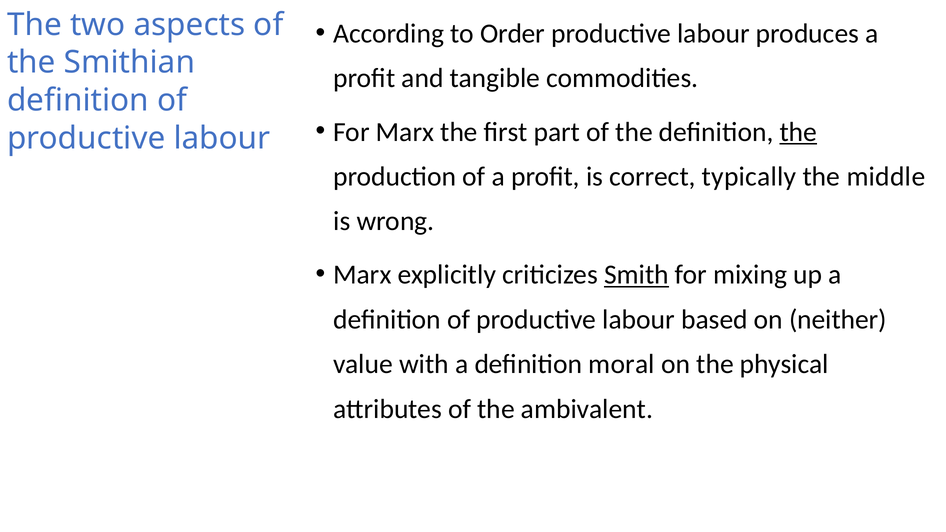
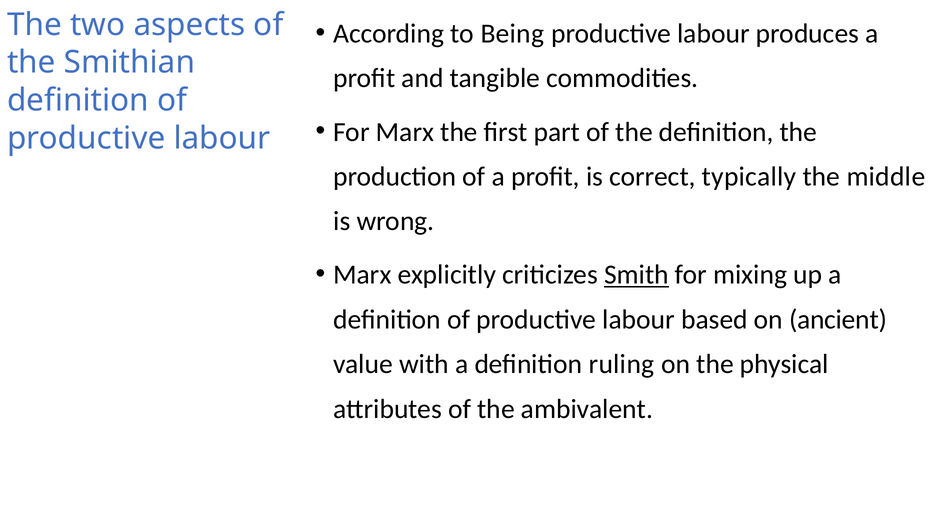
Order: Order -> Being
the at (798, 132) underline: present -> none
neither: neither -> ancient
moral: moral -> ruling
